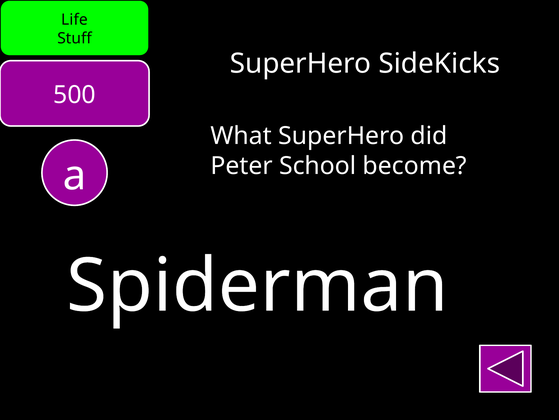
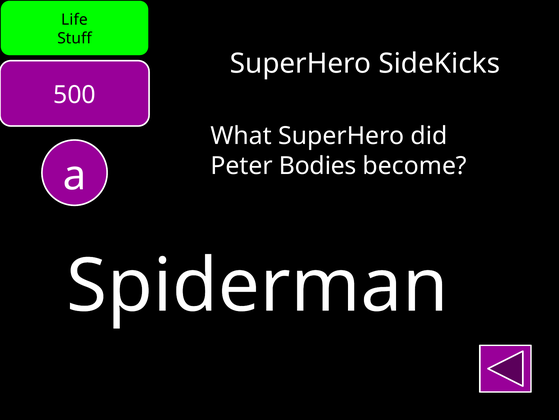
School: School -> Bodies
